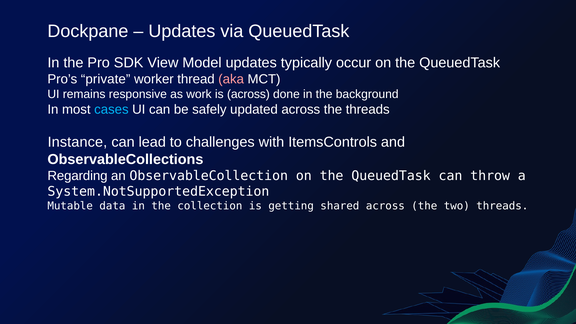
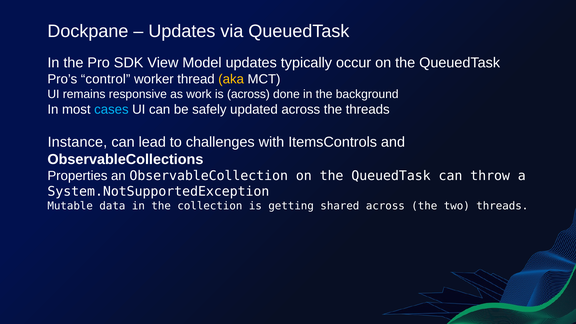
private: private -> control
aka colour: pink -> yellow
Regarding: Regarding -> Properties
